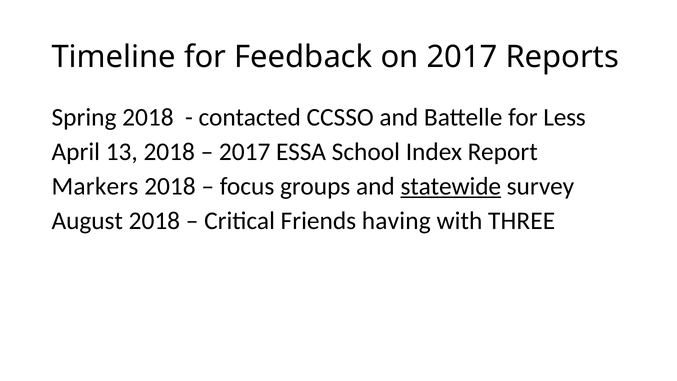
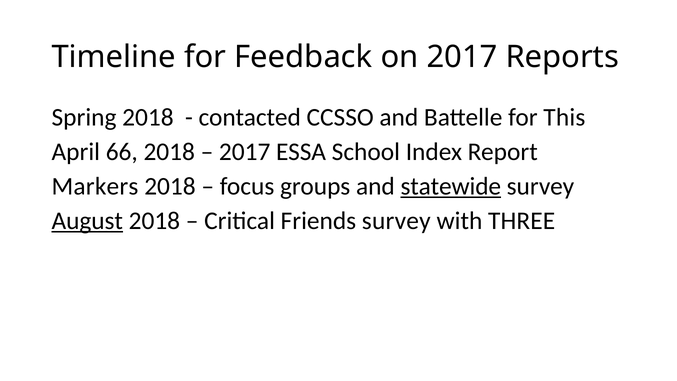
Less: Less -> This
13: 13 -> 66
August underline: none -> present
Friends having: having -> survey
